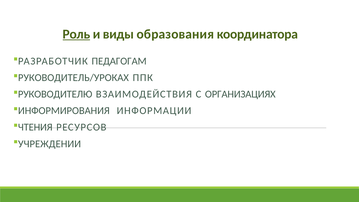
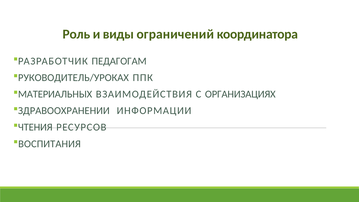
Роль underline: present -> none
образования: образования -> ограничений
РУКОВОДИТЕЛЮ: РУКОВОДИТЕЛЮ -> МАТЕРИАЛЬНЫХ
ИНФОРМИРОВАНИЯ: ИНФОРМИРОВАНИЯ -> ЗДРАВООХРАНЕНИИ
УЧРЕЖДЕНИИ: УЧРЕЖДЕНИИ -> ВОСПИТАНИЯ
